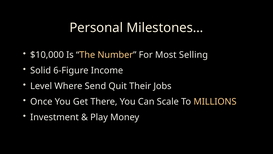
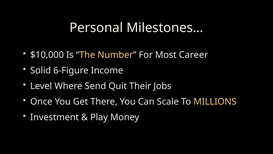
Selling: Selling -> Career
